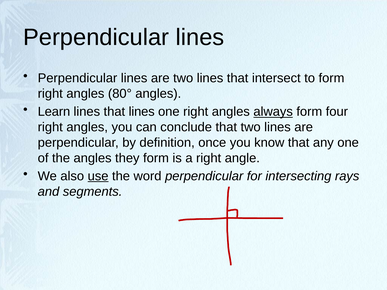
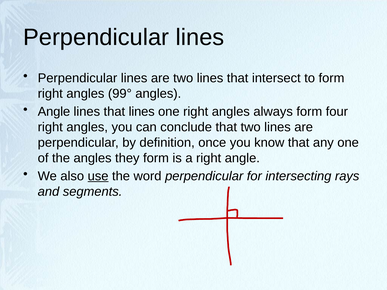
80°: 80° -> 99°
Learn at (54, 112): Learn -> Angle
always underline: present -> none
